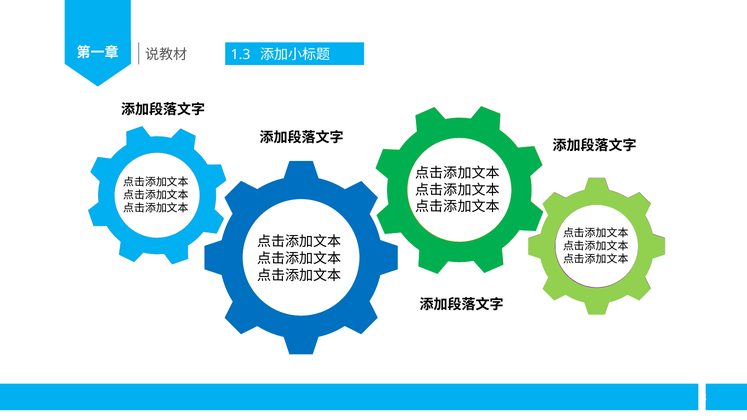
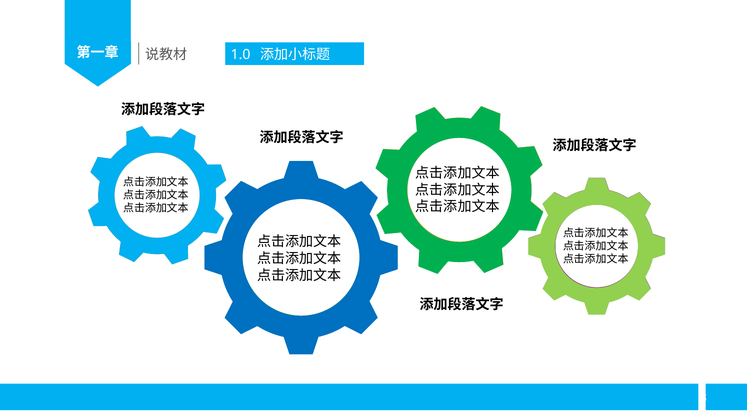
1.3: 1.3 -> 1.0
